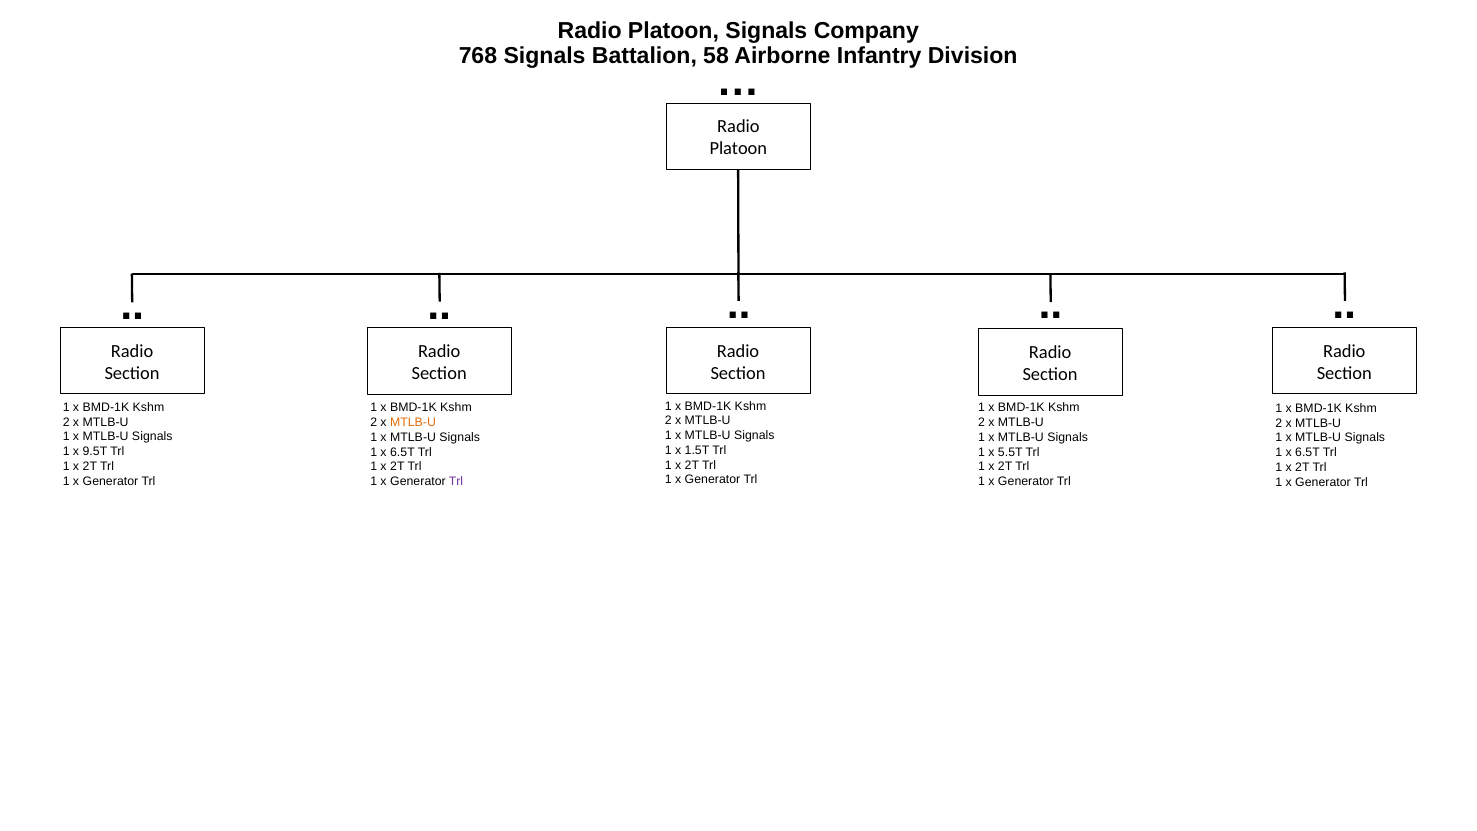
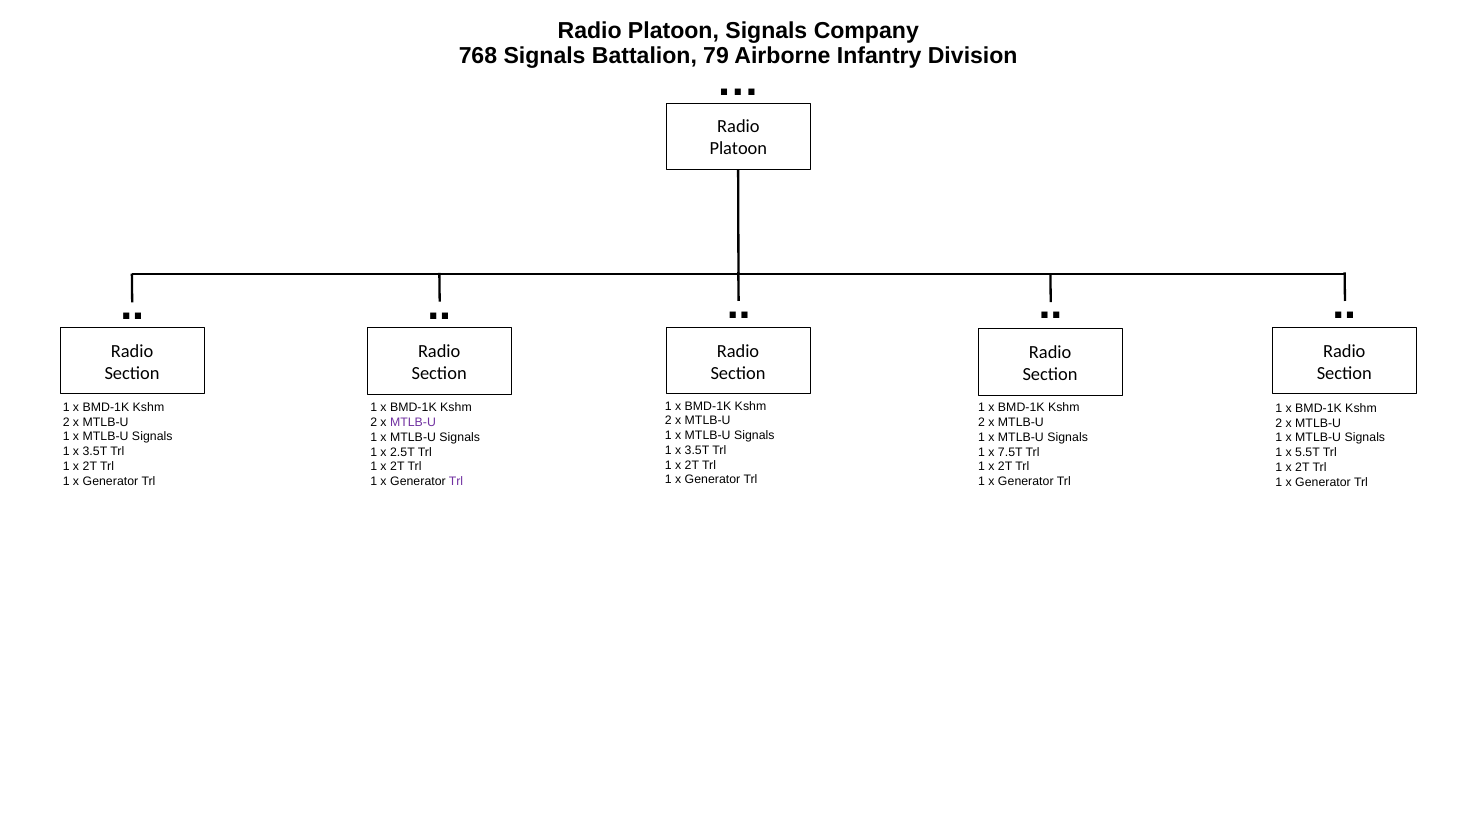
58: 58 -> 79
MTLB-U at (413, 422) colour: orange -> purple
1.5T at (697, 450): 1.5T -> 3.5T
9.5T at (95, 451): 9.5T -> 3.5T
6.5T at (402, 452): 6.5T -> 2.5T
5.5T: 5.5T -> 7.5T
6.5T at (1308, 452): 6.5T -> 5.5T
